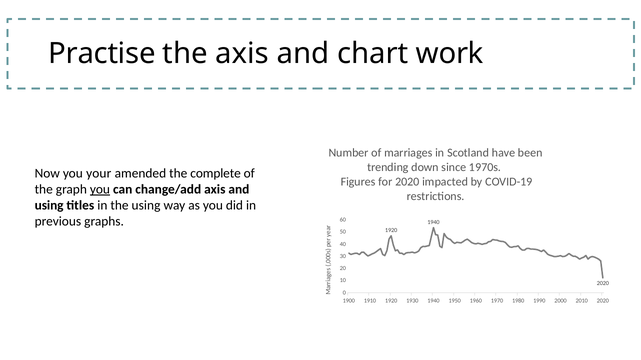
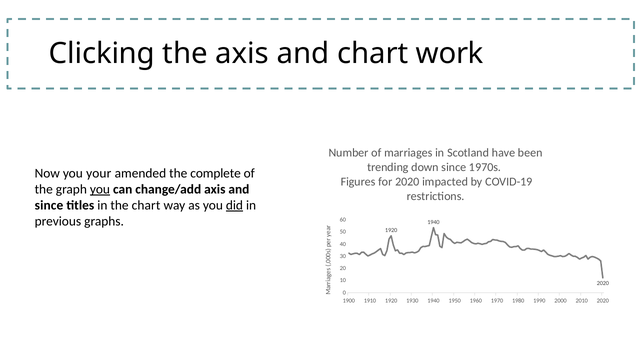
Practise: Practise -> Clicking
using at (49, 206): using -> since
the using: using -> chart
did underline: none -> present
